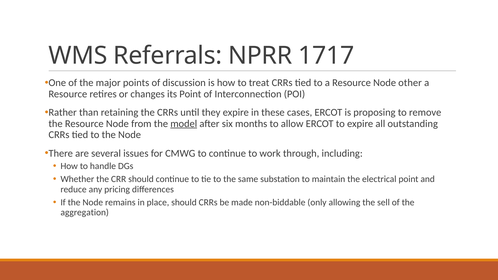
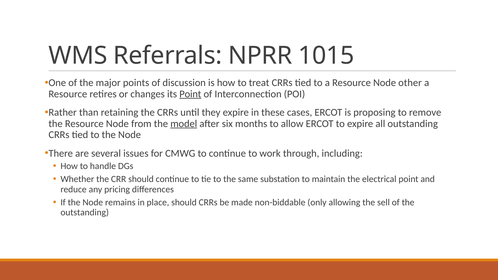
1717: 1717 -> 1015
Point at (190, 94) underline: none -> present
aggregation at (85, 213): aggregation -> outstanding
